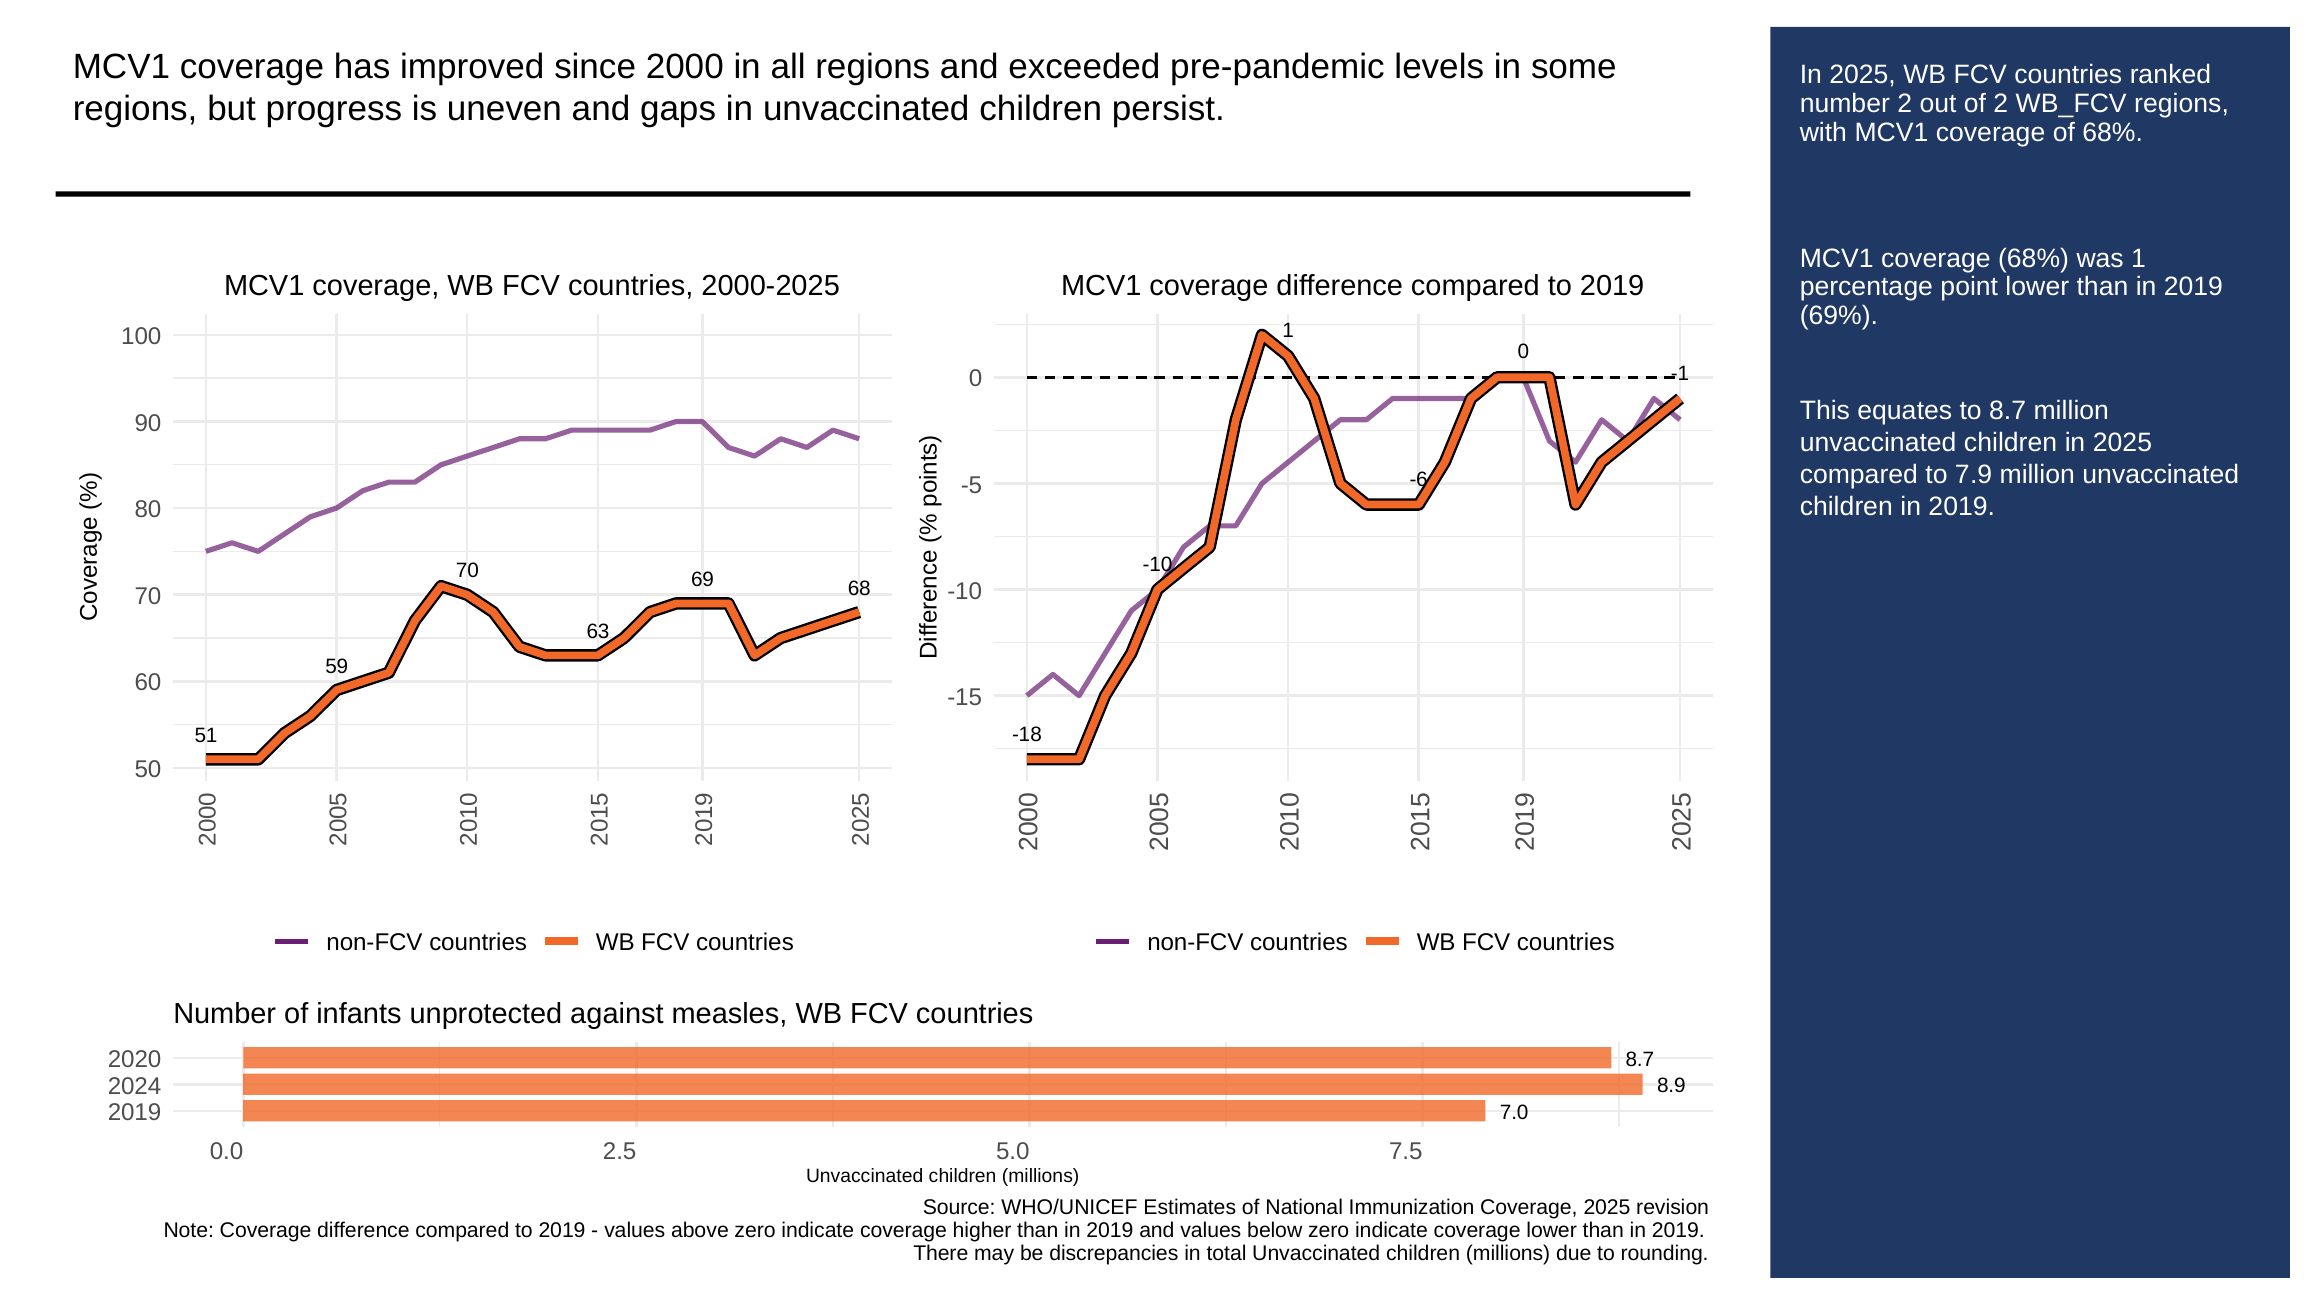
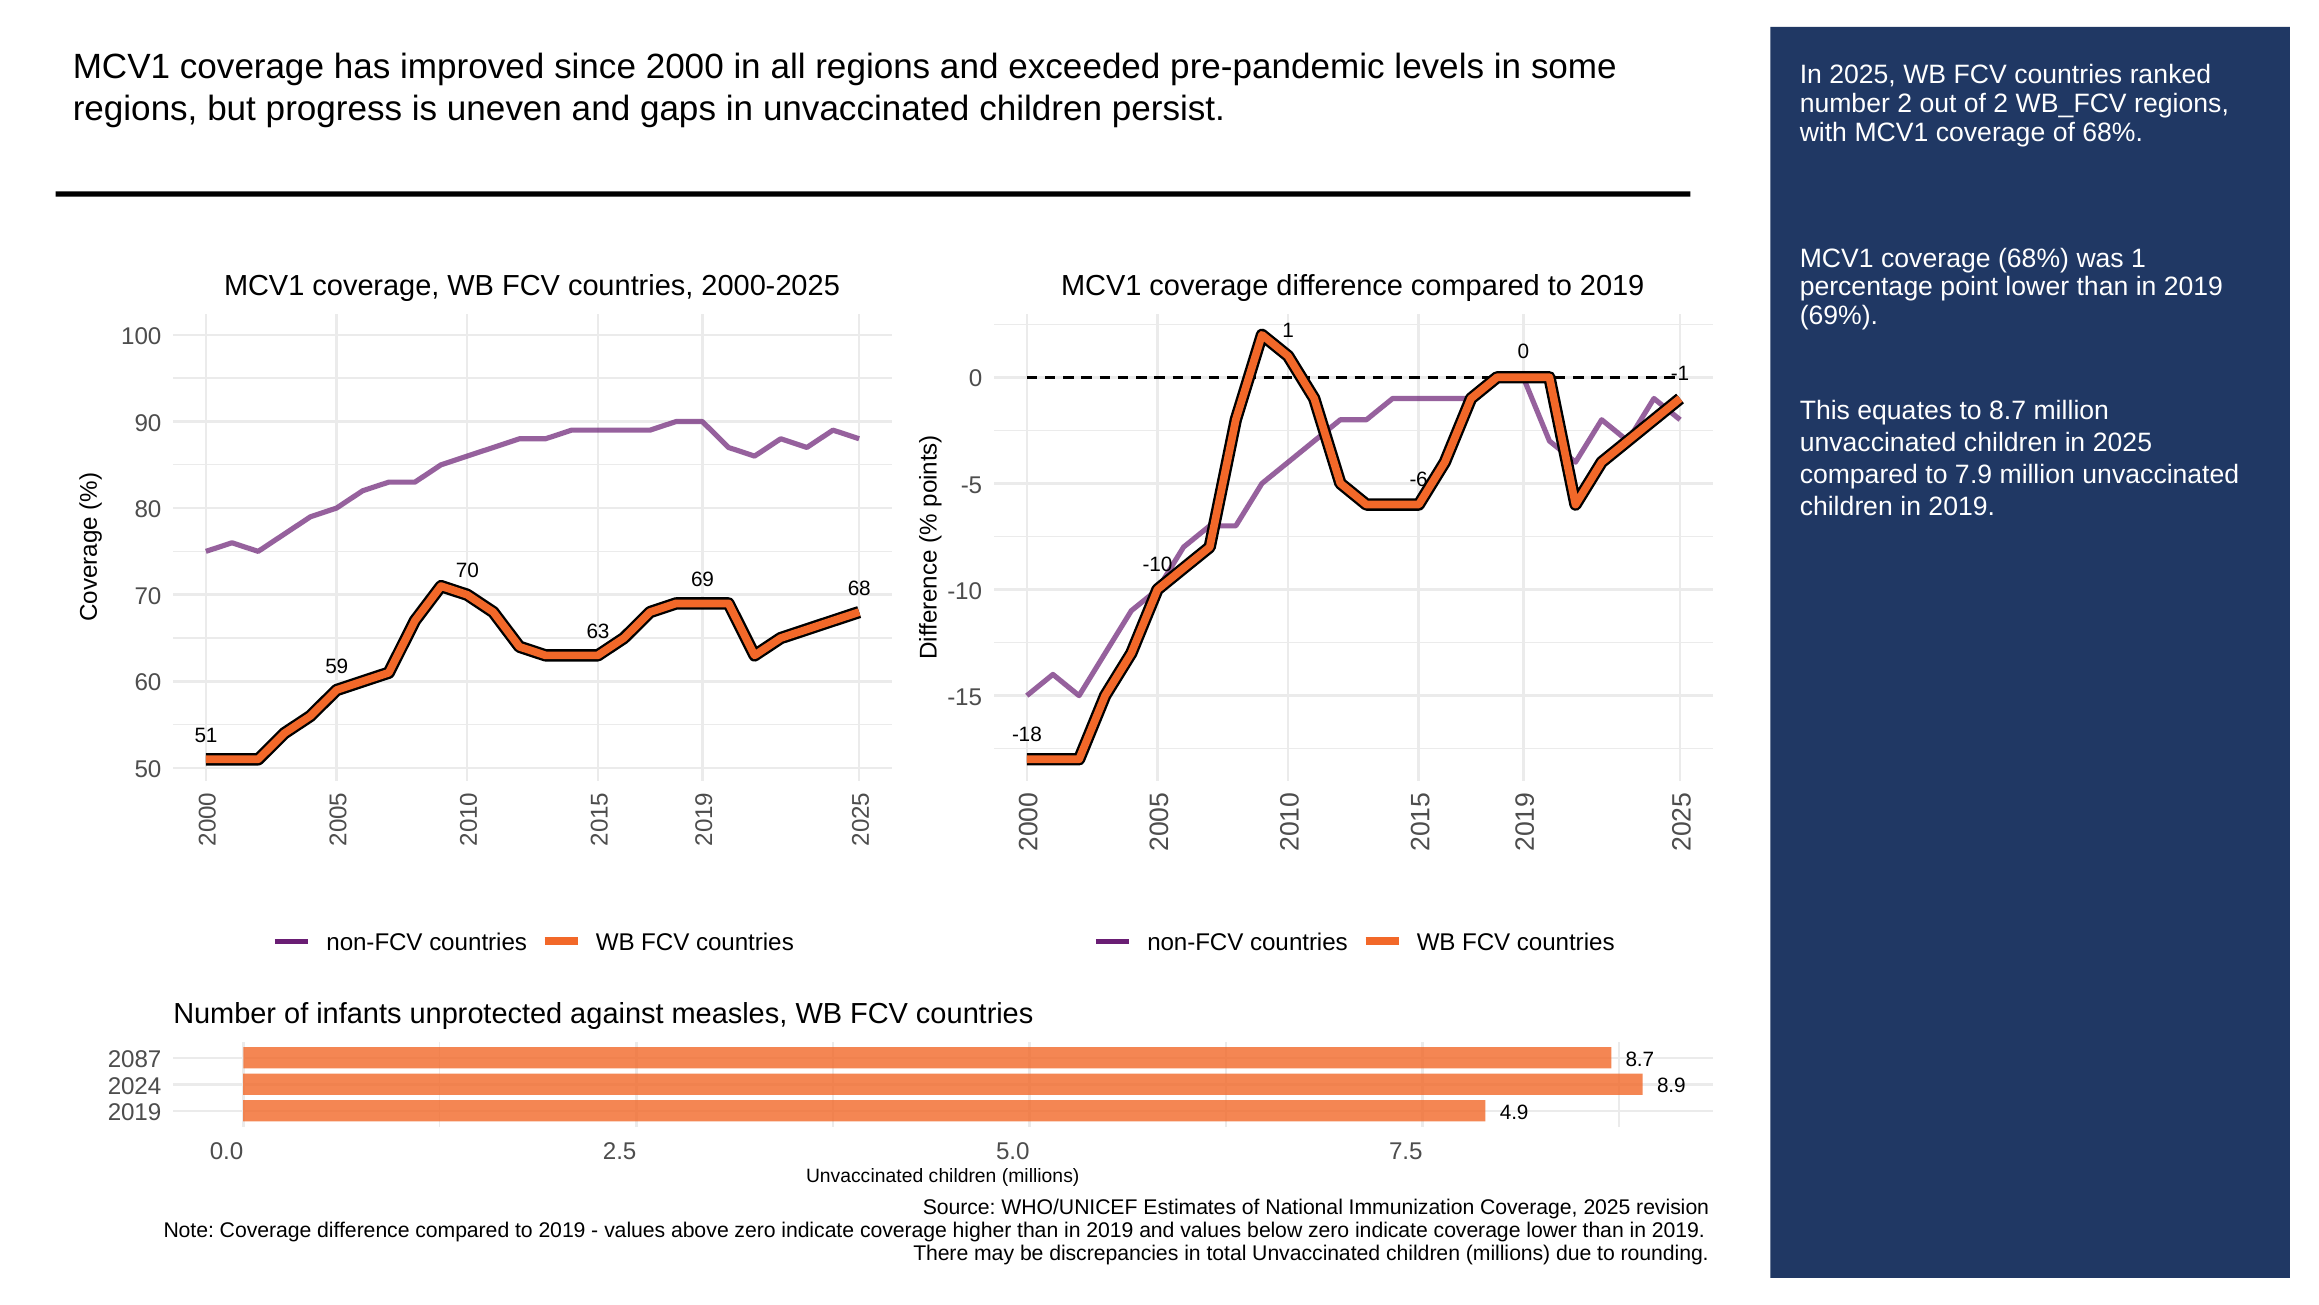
2020: 2020 -> 2087
7.0: 7.0 -> 4.9
